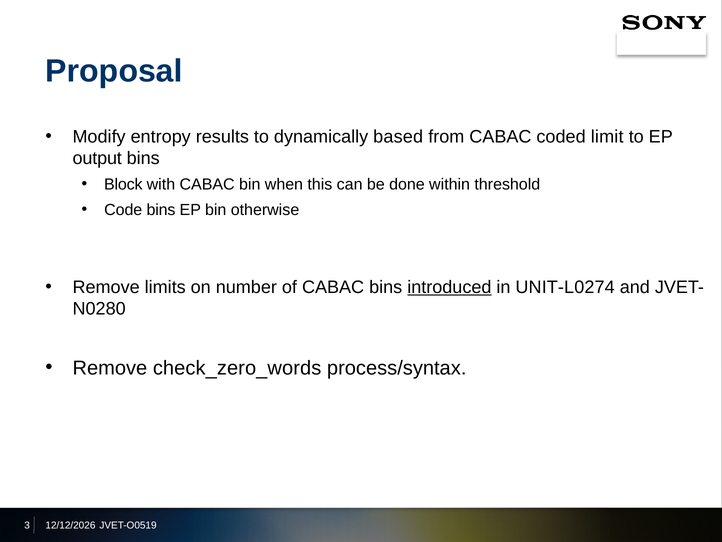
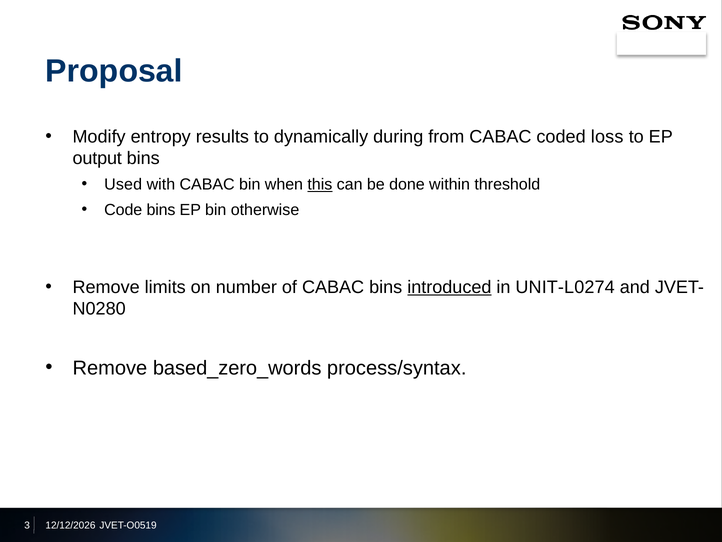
based: based -> during
limit: limit -> loss
Block: Block -> Used
this underline: none -> present
check_zero_words: check_zero_words -> based_zero_words
